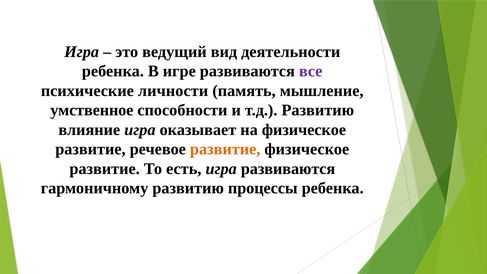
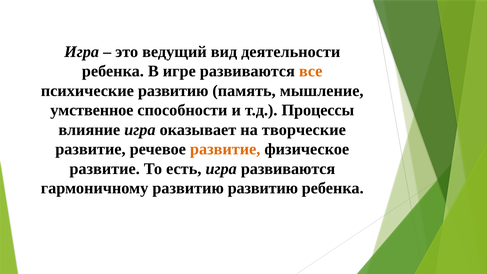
все colour: purple -> orange
психические личности: личности -> развитию
т.д Развитию: Развитию -> Процессы
на физическое: физическое -> творческие
развитию процессы: процессы -> развитию
